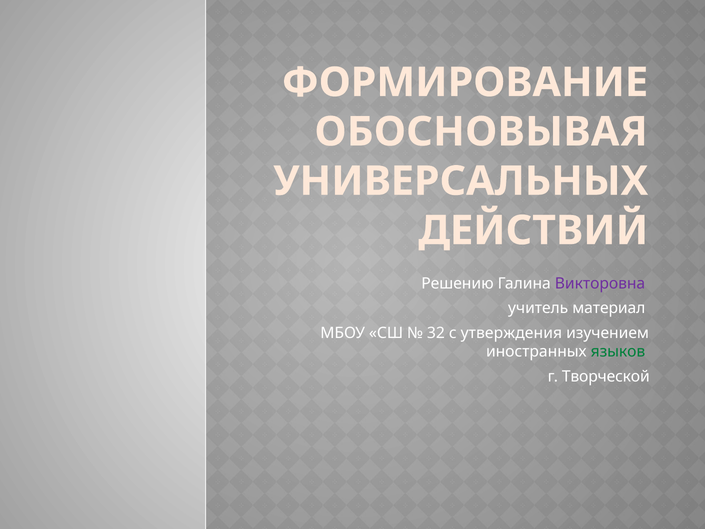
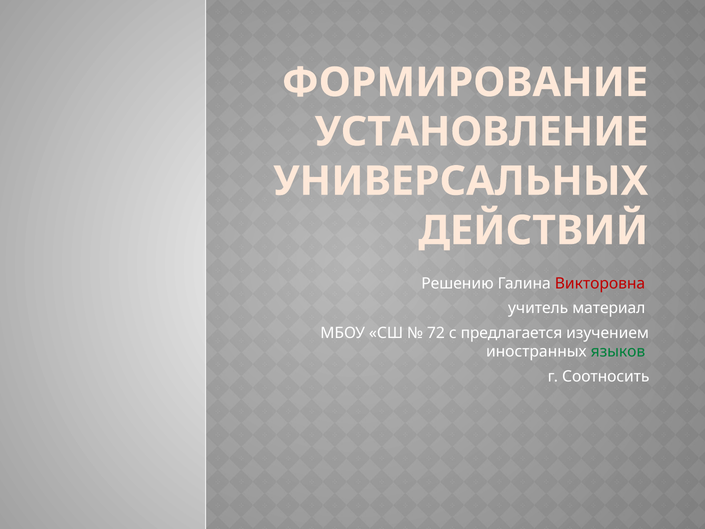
ОБОСНОВЫВАЯ: ОБОСНОВЫВАЯ -> УСТАНОВЛЕНИЕ
Викторовна colour: purple -> red
32: 32 -> 72
утверждения: утверждения -> предлагается
Творческой: Творческой -> Соотносить
